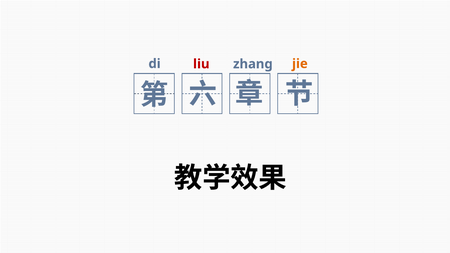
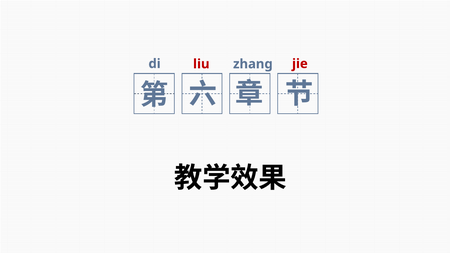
jie colour: orange -> red
